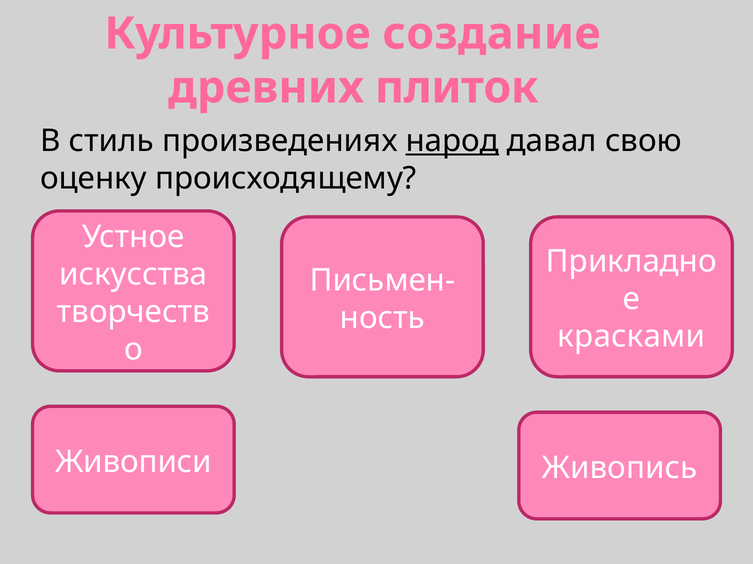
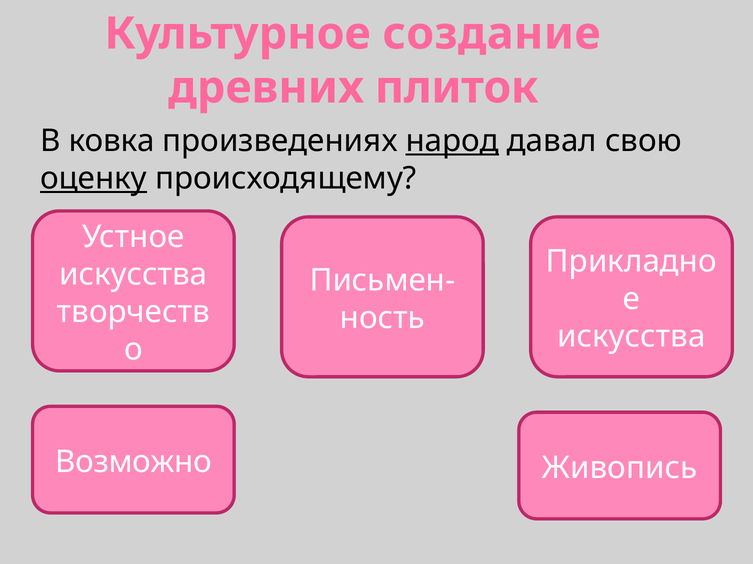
стиль: стиль -> ковка
оценку underline: none -> present
красками at (631, 337): красками -> искусства
Живописи: Живописи -> Возможно
